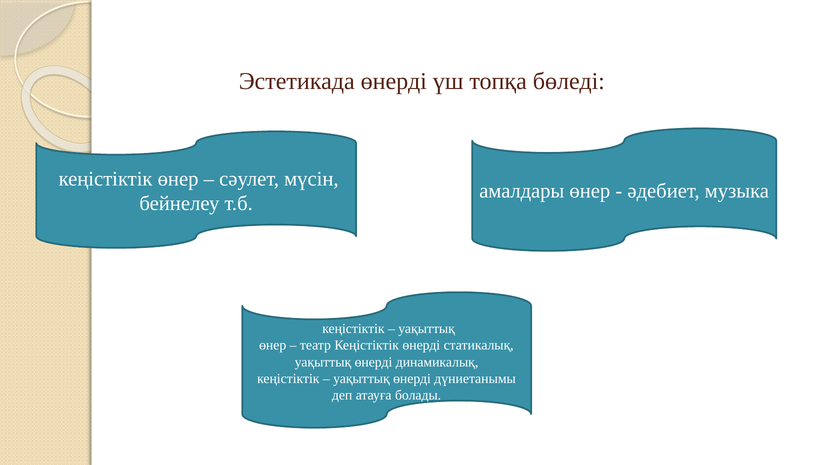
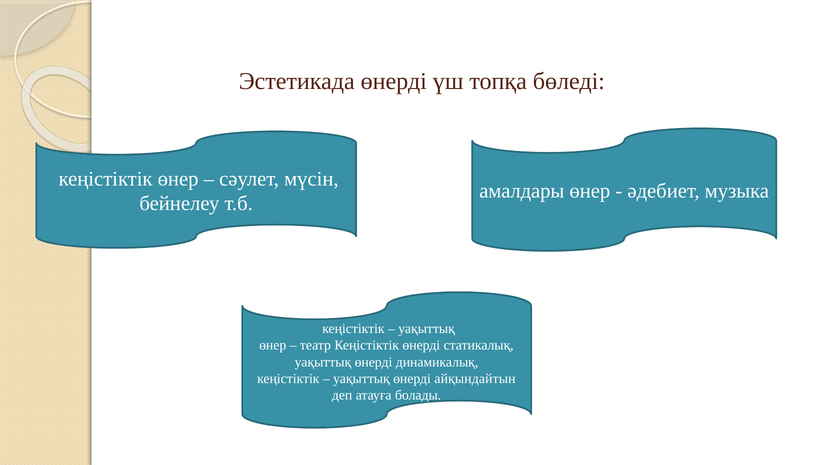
дүниетанымы: дүниетанымы -> айқындайтын
